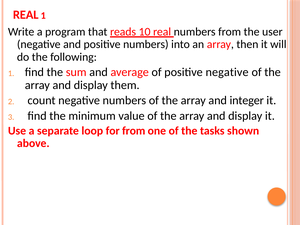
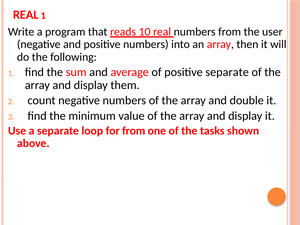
positive negative: negative -> separate
integer: integer -> double
